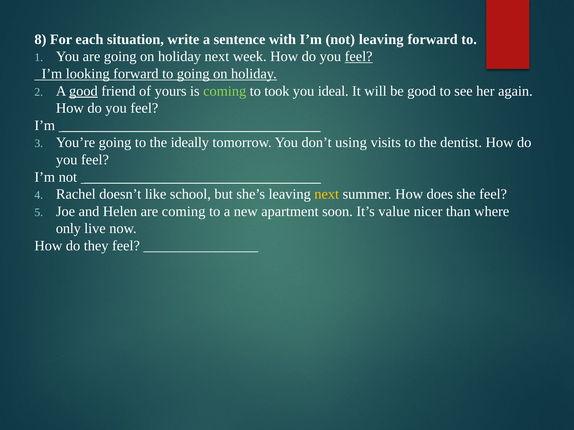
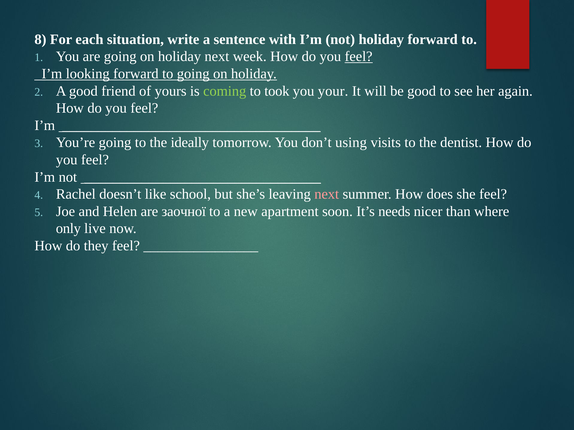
not leaving: leaving -> holiday
good at (83, 91) underline: present -> none
ideal: ideal -> your
next at (327, 194) colour: yellow -> pink
are coming: coming -> заочної
value: value -> needs
